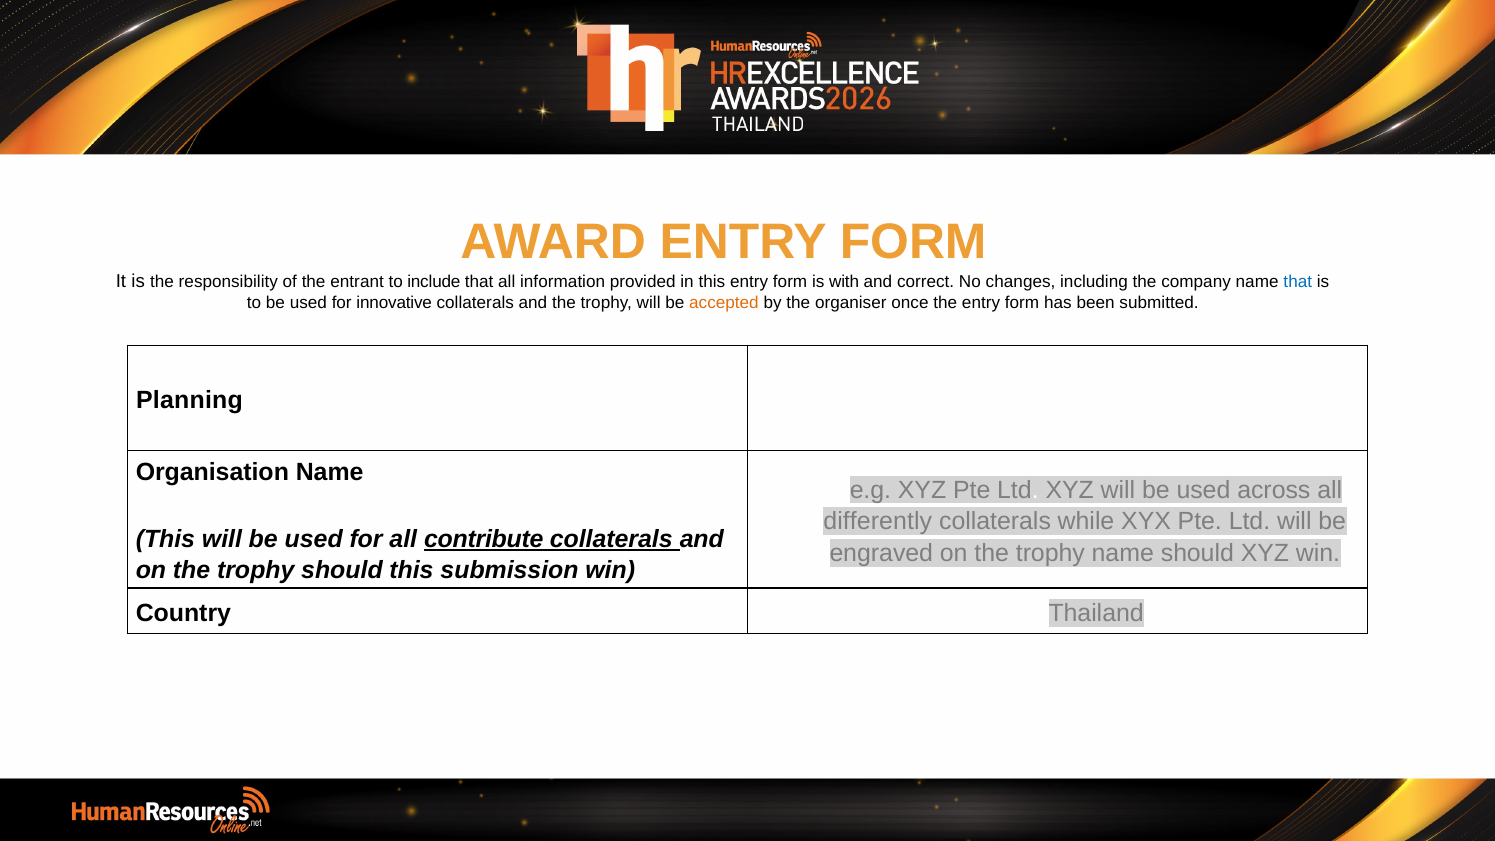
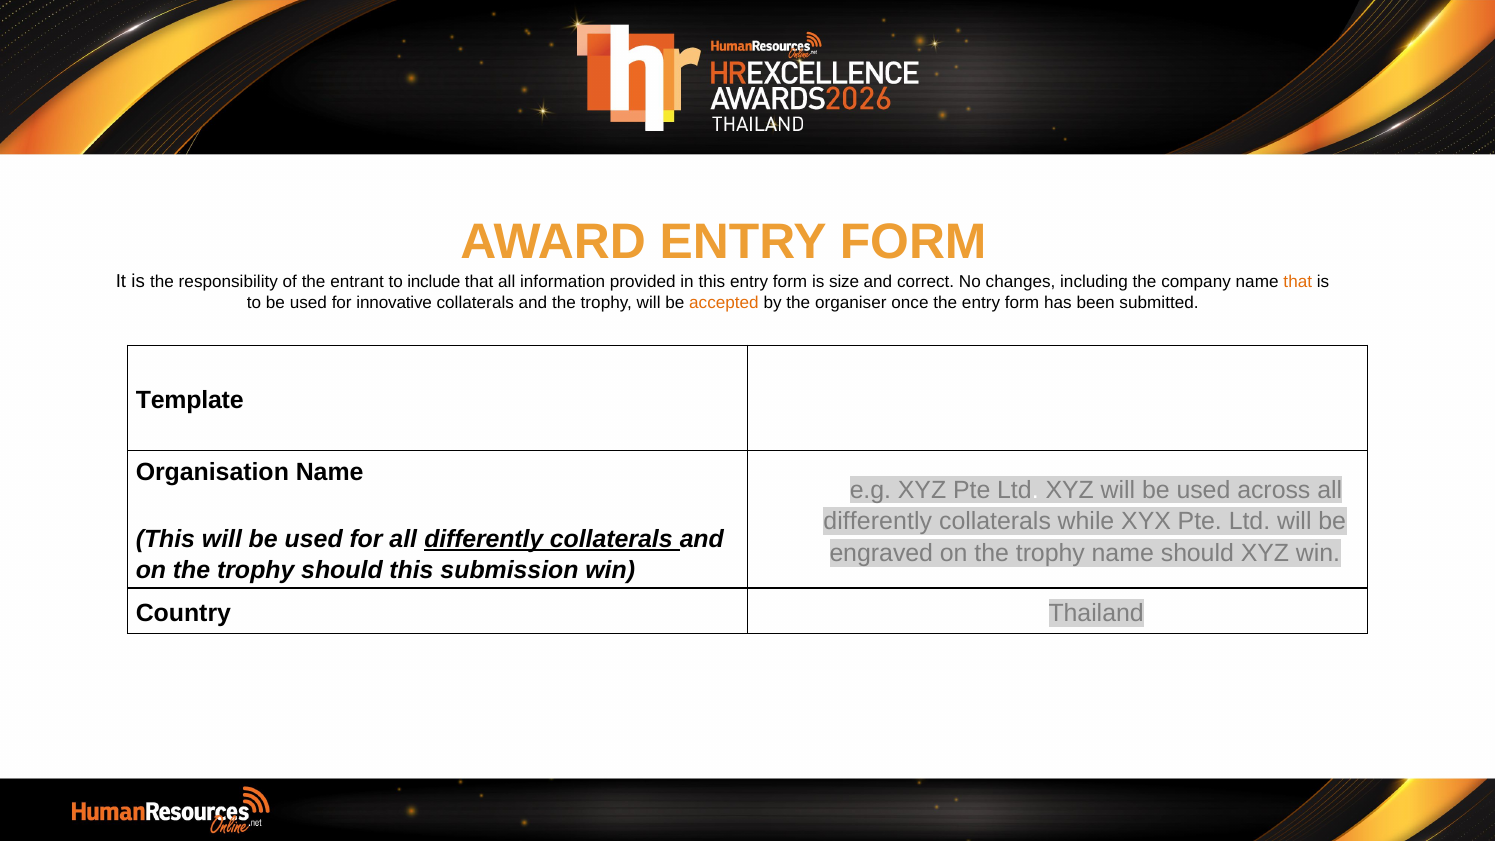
with: with -> size
that at (1298, 282) colour: blue -> orange
Planning: Planning -> Template
for all contribute: contribute -> differently
